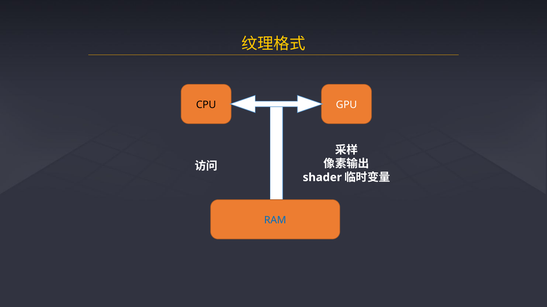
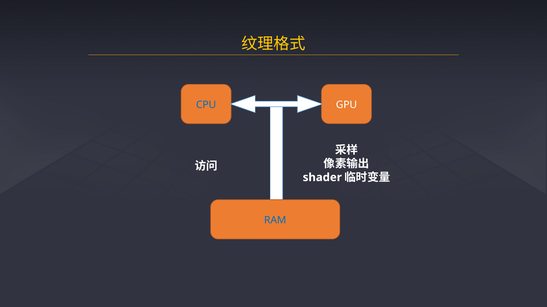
CPU colour: black -> blue
